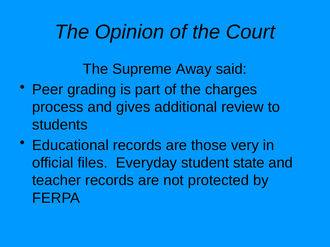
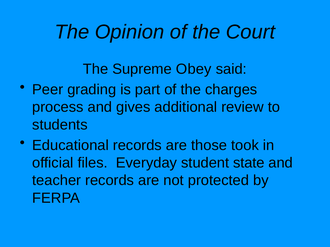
Away: Away -> Obey
very: very -> took
